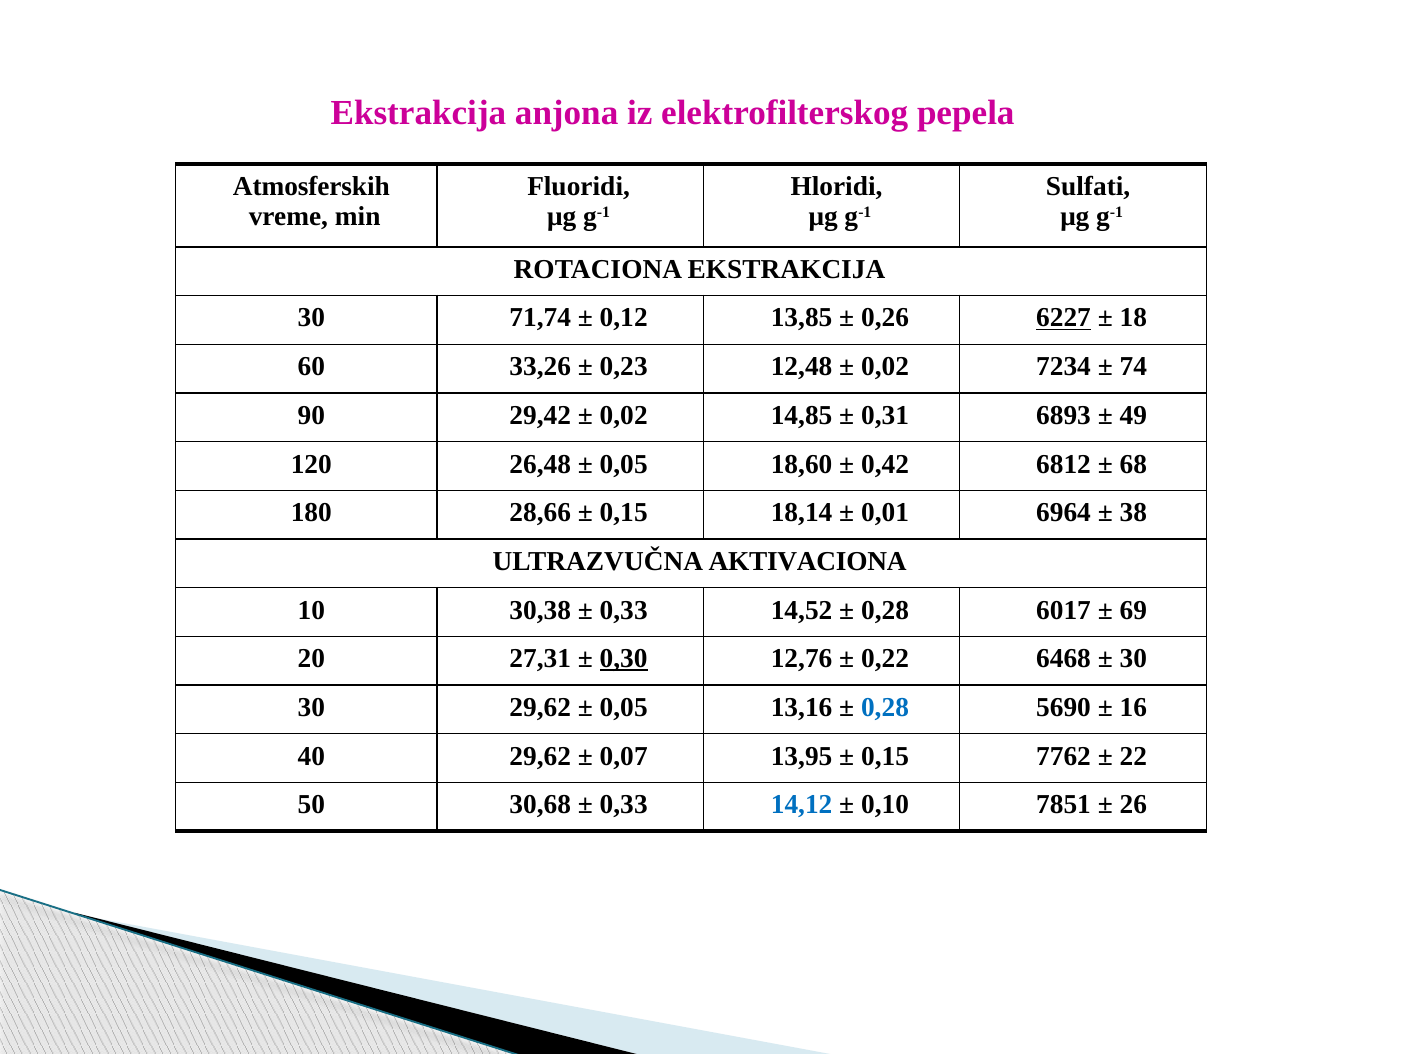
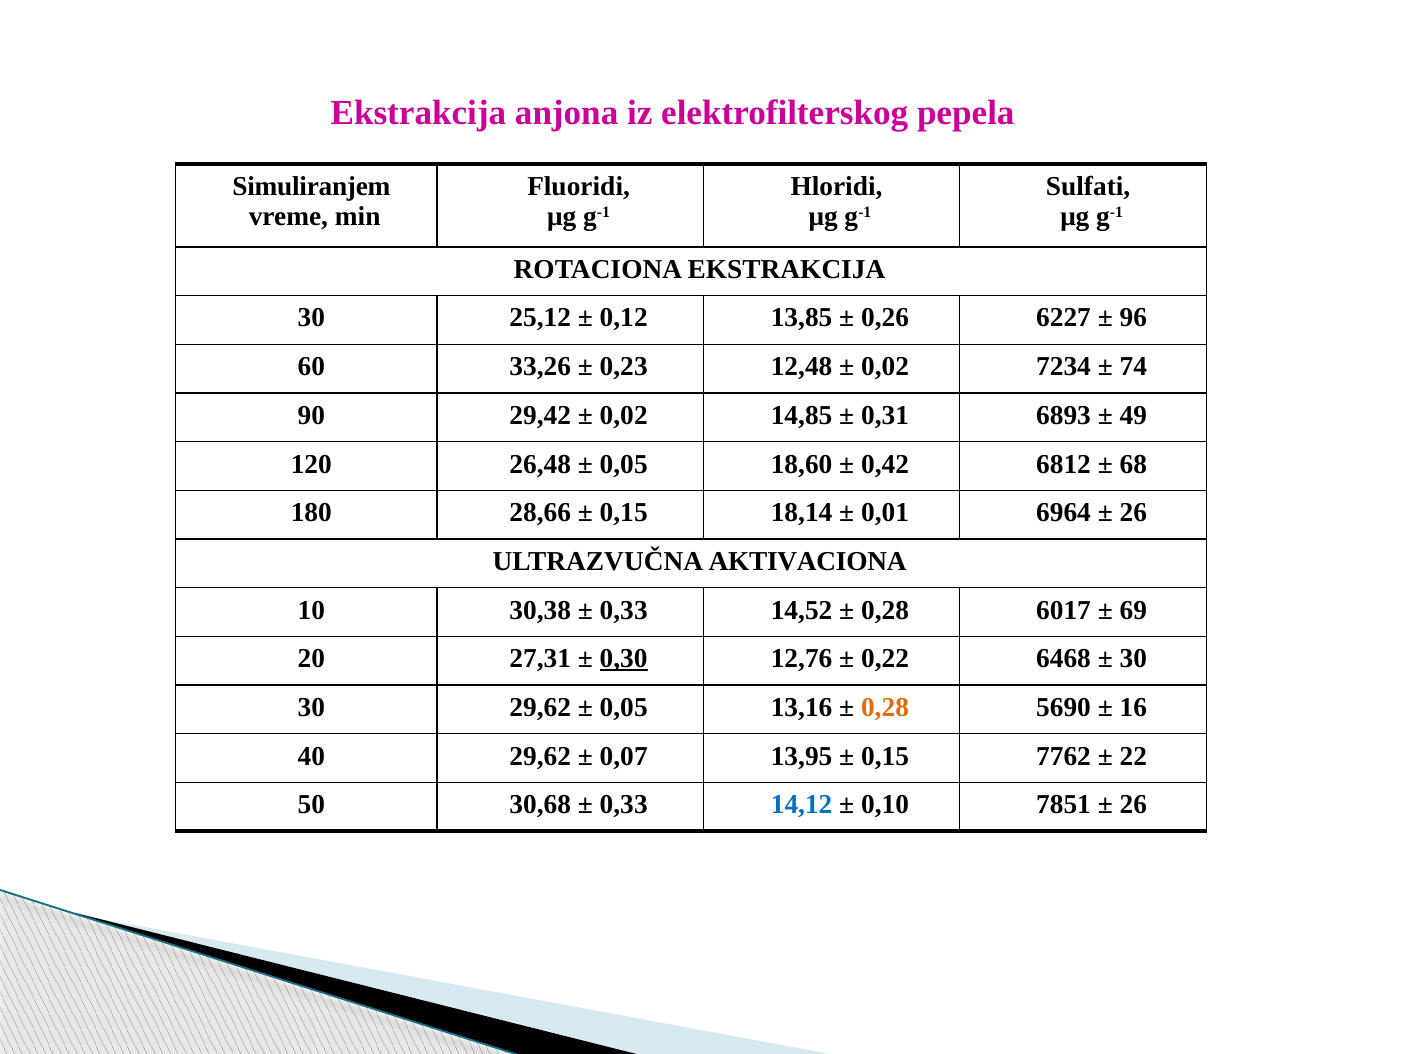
Atmosferskih: Atmosferskih -> Simuliranjem
71,74: 71,74 -> 25,12
6227 underline: present -> none
18: 18 -> 96
38 at (1133, 513): 38 -> 26
0,28 at (885, 708) colour: blue -> orange
